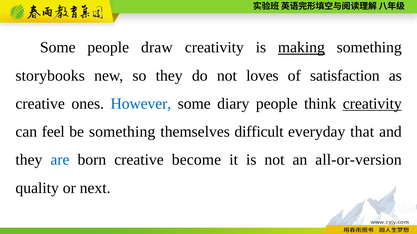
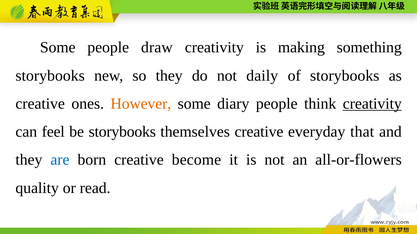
making underline: present -> none
loves: loves -> daily
of satisfaction: satisfaction -> storybooks
However colour: blue -> orange
be something: something -> storybooks
themselves difficult: difficult -> creative
all-or-version: all-or-version -> all-or-flowers
next: next -> read
